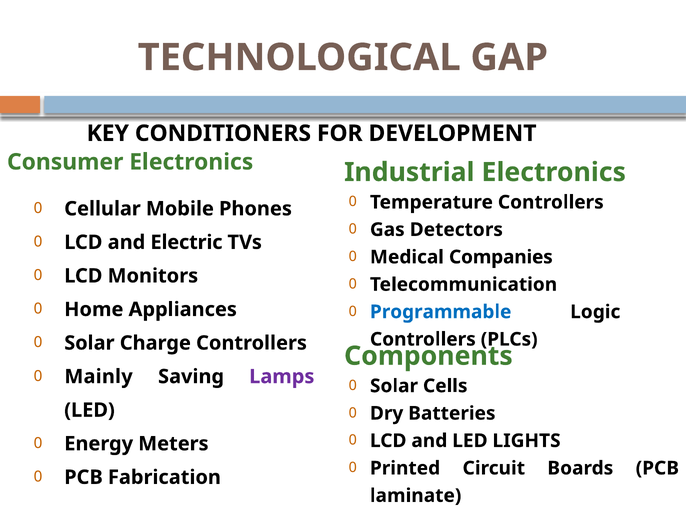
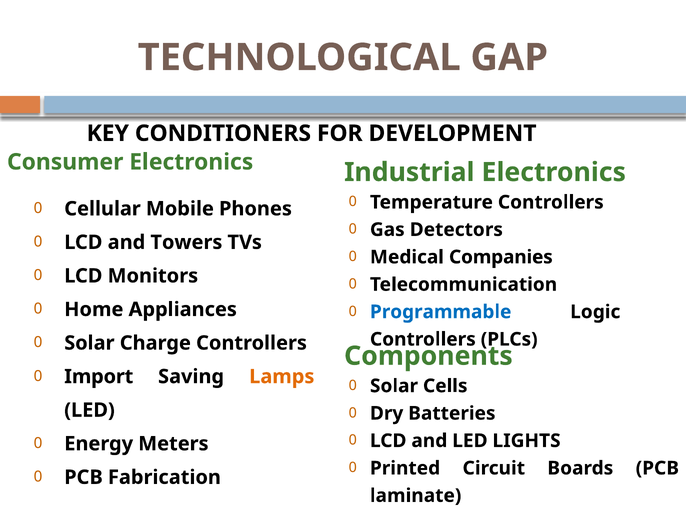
Electric: Electric -> Towers
Mainly: Mainly -> Import
Lamps colour: purple -> orange
